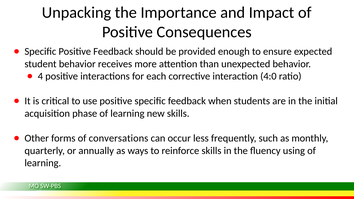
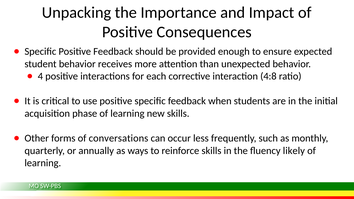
4:0: 4:0 -> 4:8
using: using -> likely
